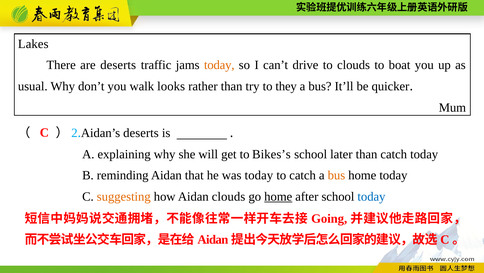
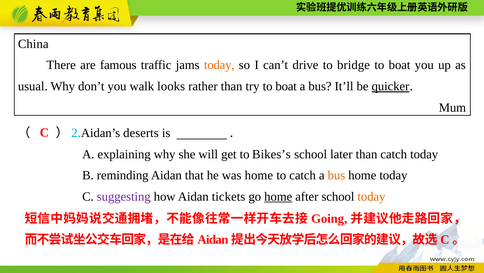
Lakes: Lakes -> China
are deserts: deserts -> famous
to clouds: clouds -> bridge
try to they: they -> boat
quicker underline: none -> present
was today: today -> home
suggesting colour: orange -> purple
Aidan clouds: clouds -> tickets
today at (371, 196) colour: blue -> orange
